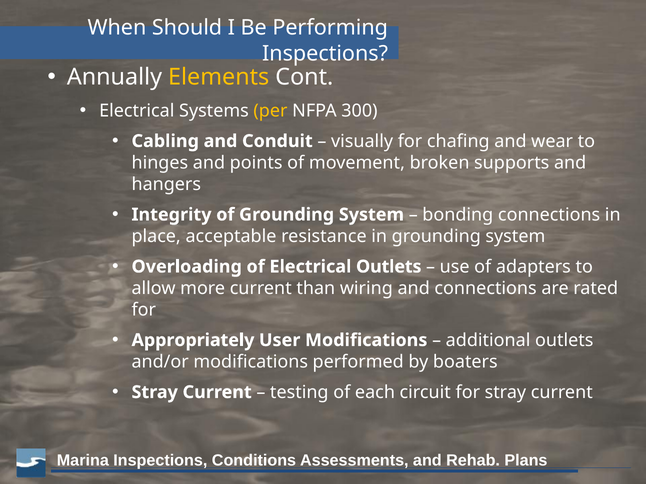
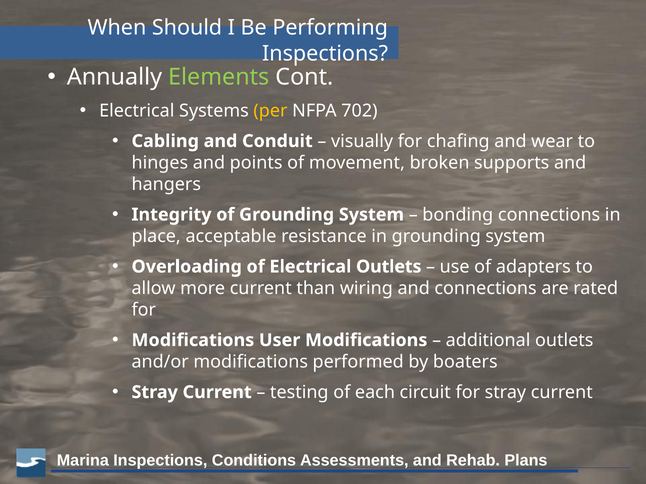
Elements colour: yellow -> light green
300: 300 -> 702
Appropriately at (193, 341): Appropriately -> Modifications
